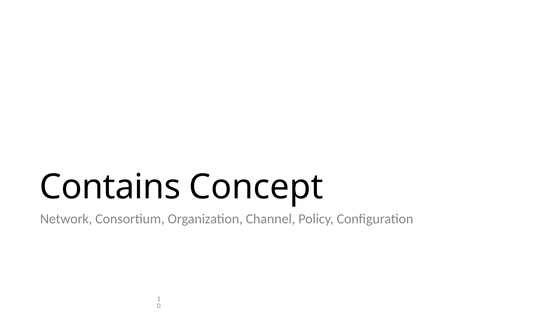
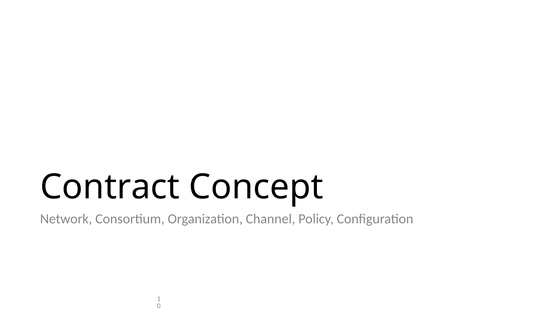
Contains: Contains -> Contract
